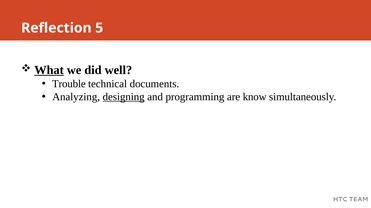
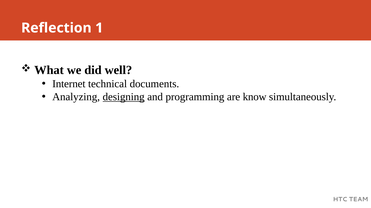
5: 5 -> 1
What underline: present -> none
Trouble: Trouble -> Internet
